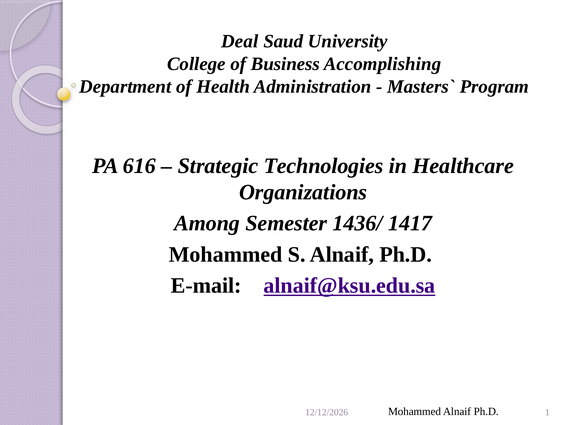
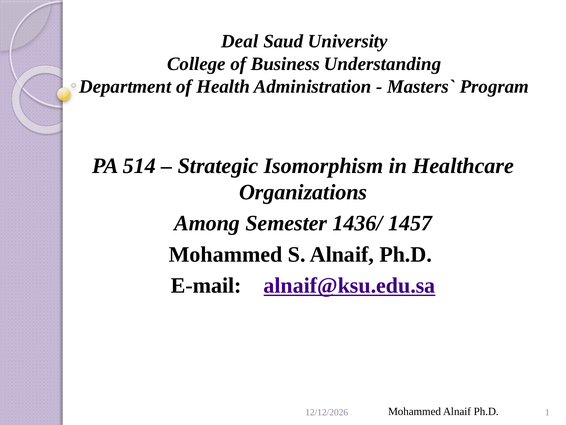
Accomplishing: Accomplishing -> Understanding
616: 616 -> 514
Technologies: Technologies -> Isomorphism
1417: 1417 -> 1457
